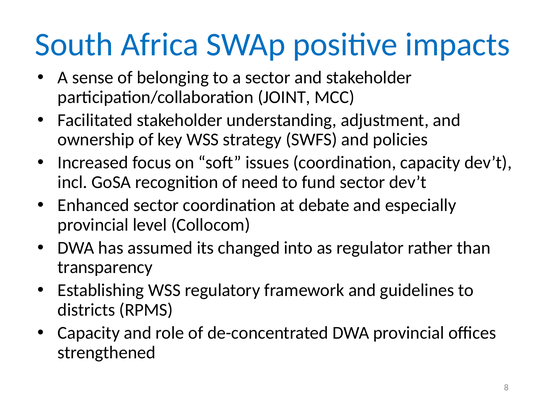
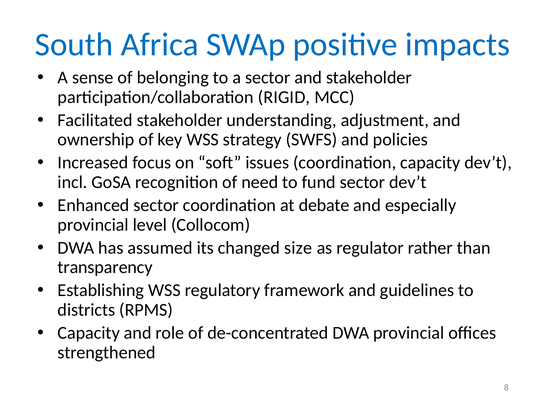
JOINT: JOINT -> RIGID
into: into -> size
